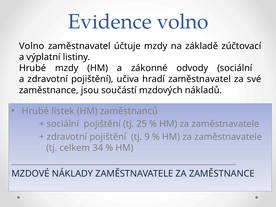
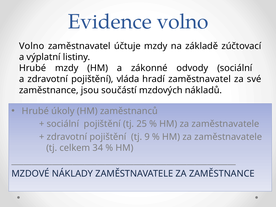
učiva: učiva -> vláda
lístek: lístek -> úkoly
